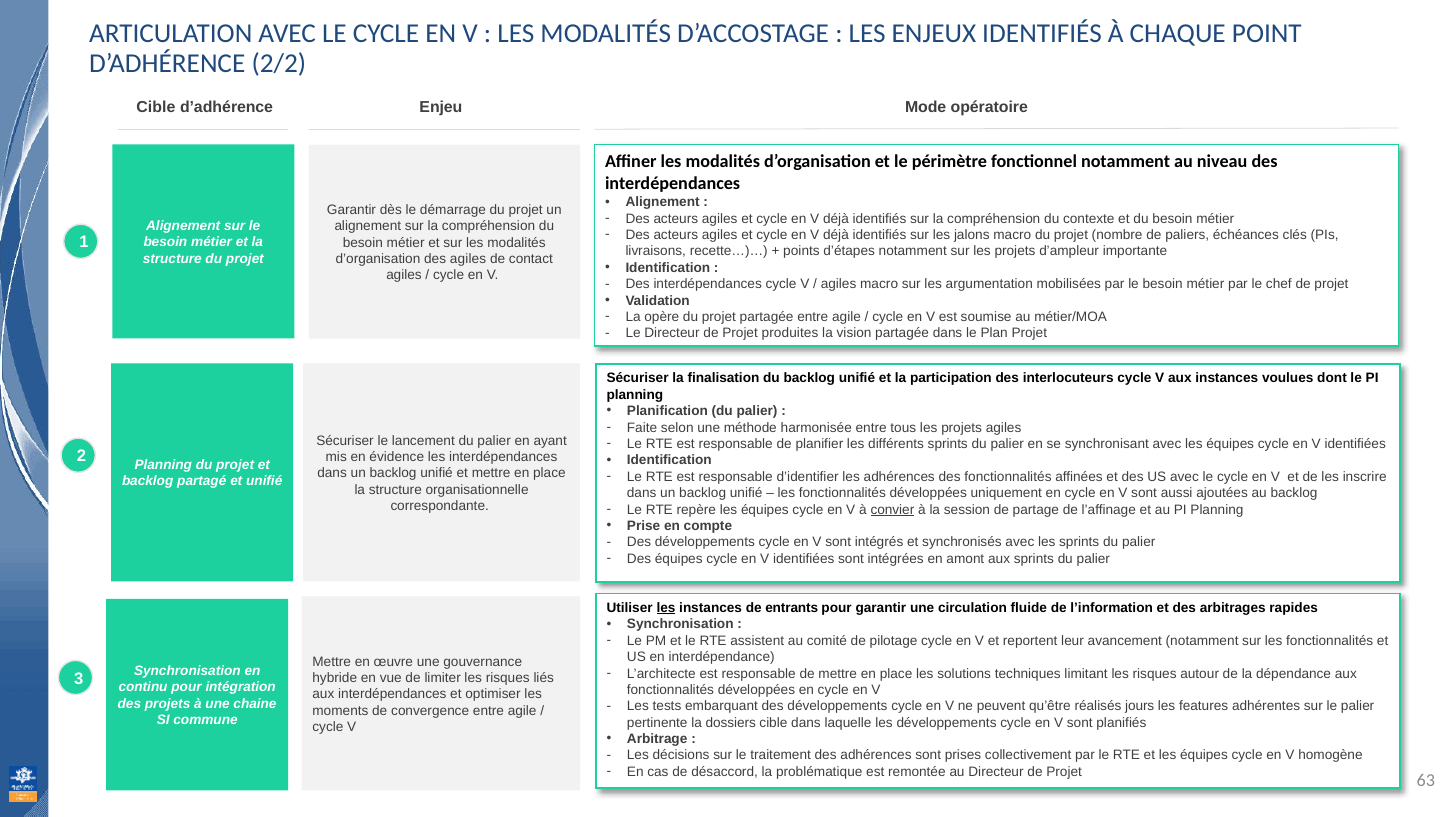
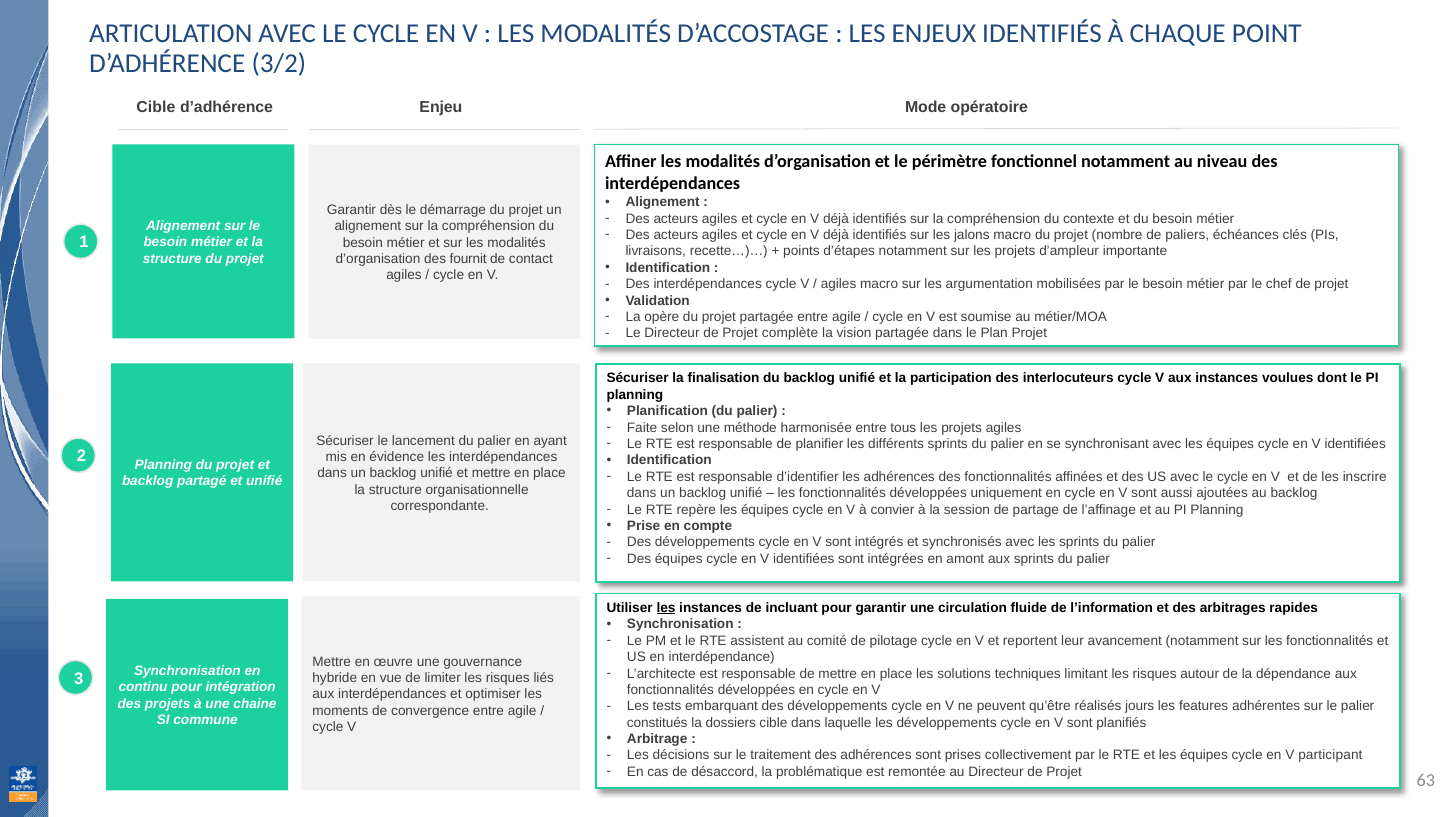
2/2: 2/2 -> 3/2
des agiles: agiles -> fournit
produites: produites -> complète
convier underline: present -> none
entrants: entrants -> incluant
pertinente: pertinente -> constitués
homogène: homogène -> participant
